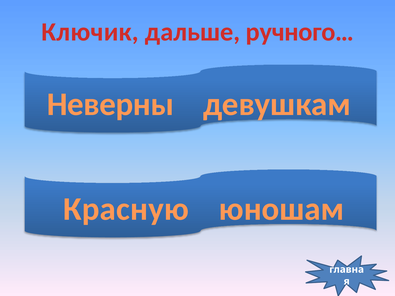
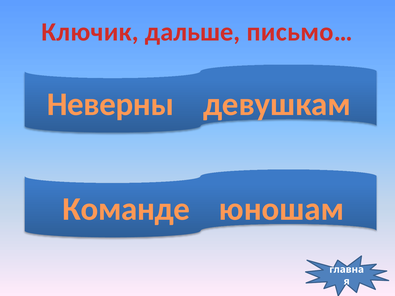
ручного…: ручного… -> письмо…
Красную: Красную -> Команде
